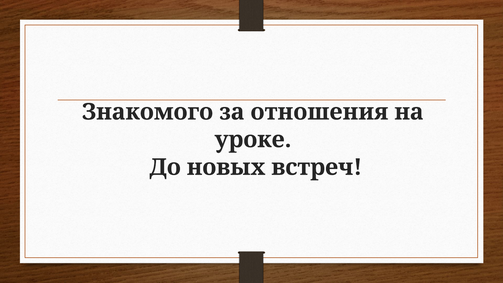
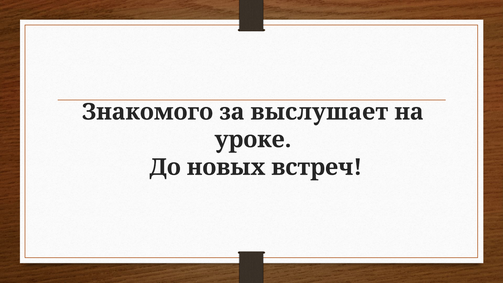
отношения: отношения -> выслушает
